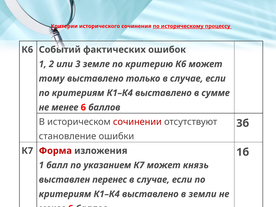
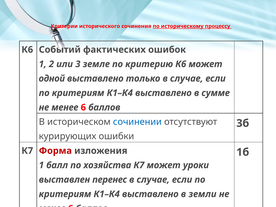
тому: тому -> одной
сочинении colour: red -> blue
становление: становление -> курирующих
указанием: указанием -> хозяйства
князь: князь -> уроки
